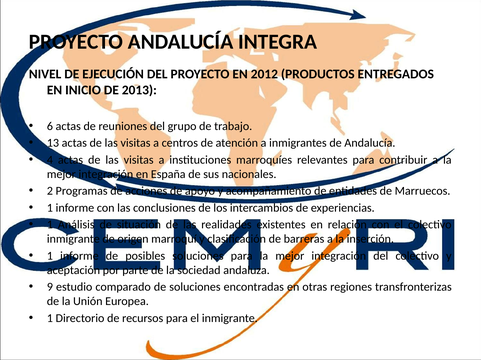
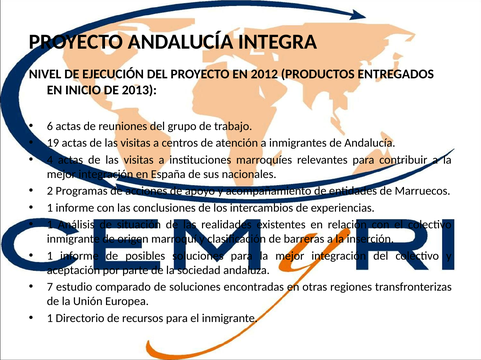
13: 13 -> 19
9: 9 -> 7
